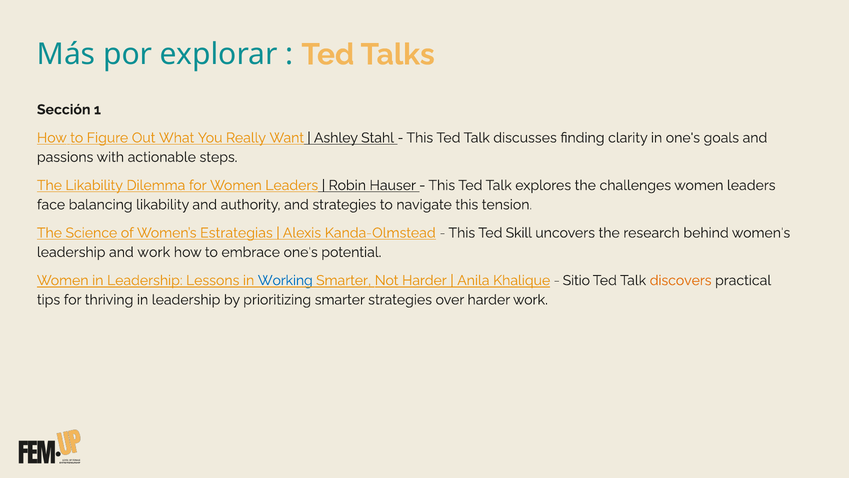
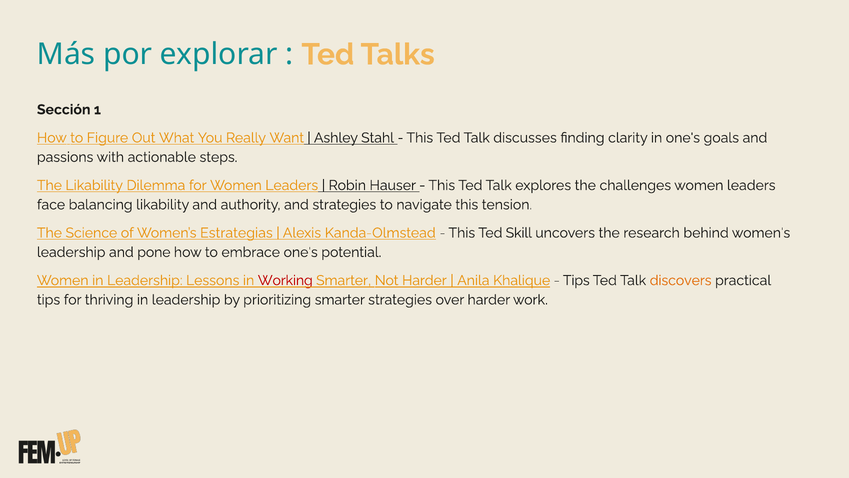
and work: work -> pone
Working colour: blue -> red
Sitio at (576, 280): Sitio -> Tips
